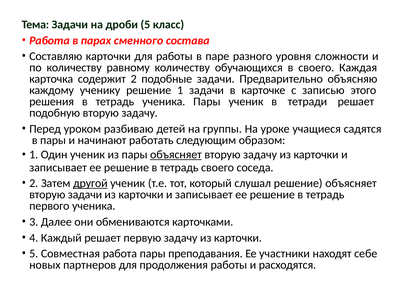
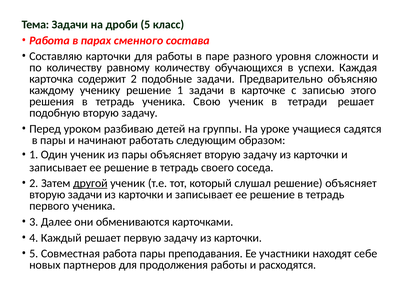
в своего: своего -> успехи
ученика Пары: Пары -> Свою
объясняет at (176, 155) underline: present -> none
